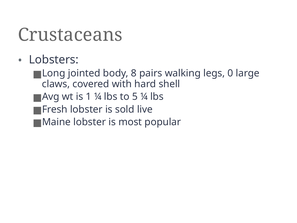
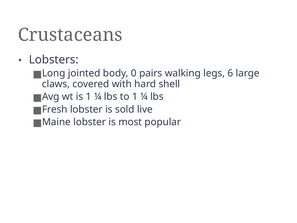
8: 8 -> 0
0: 0 -> 6
to 5: 5 -> 1
